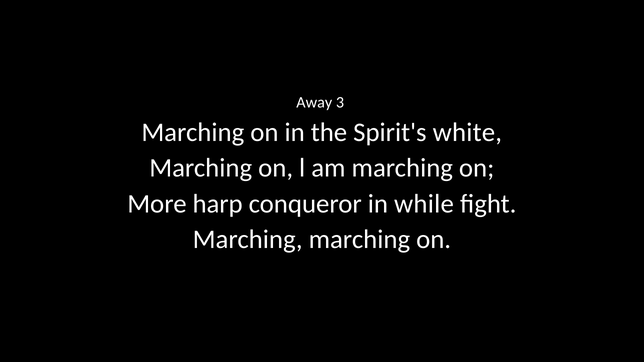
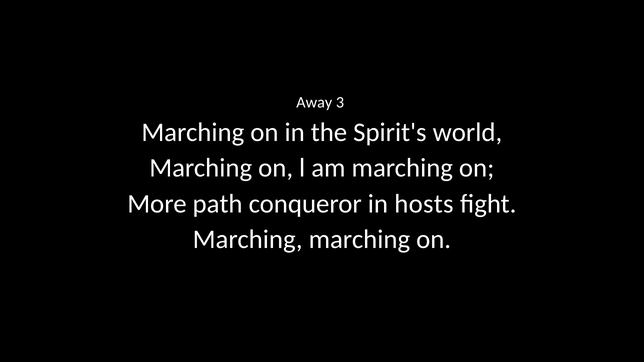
white: white -> world
harp: harp -> path
while: while -> hosts
